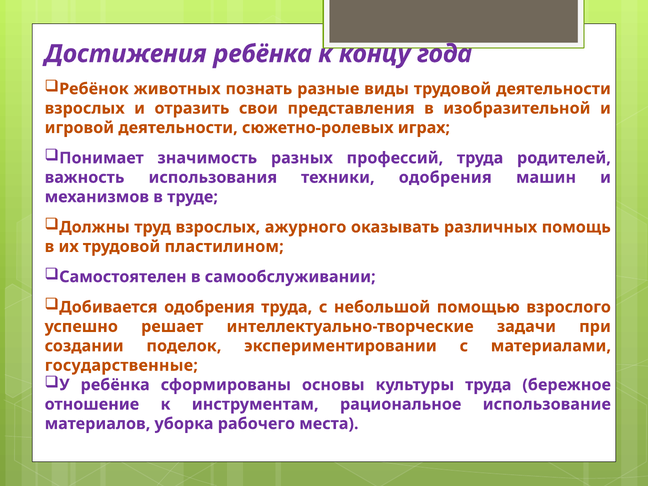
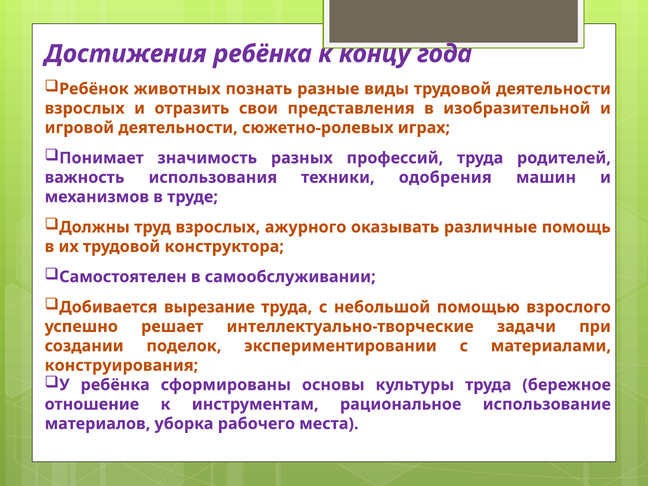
различных: различных -> различные
пластилином: пластилином -> конструктора
Добивается одобрения: одобрения -> вырезание
государственные: государственные -> конструирования
